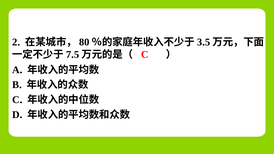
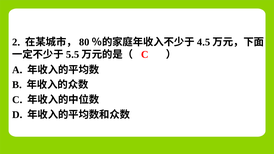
3: 3 -> 4
7 at (69, 55): 7 -> 5
